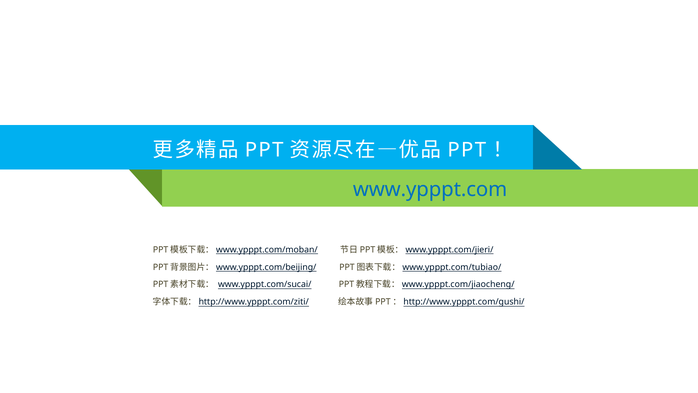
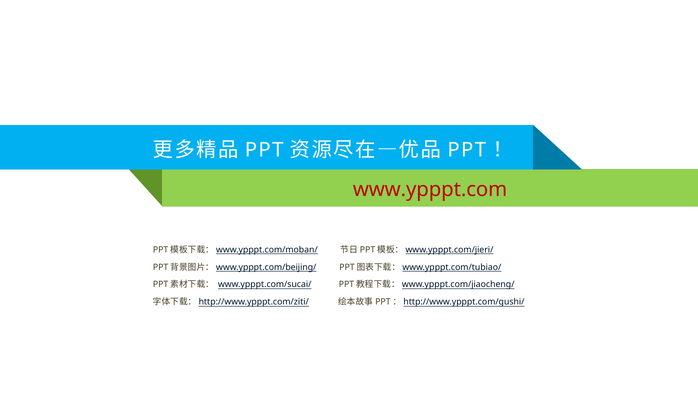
www.ypppt.com colour: blue -> red
